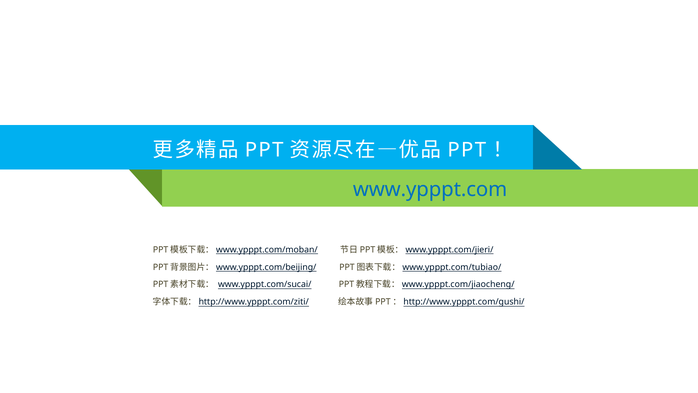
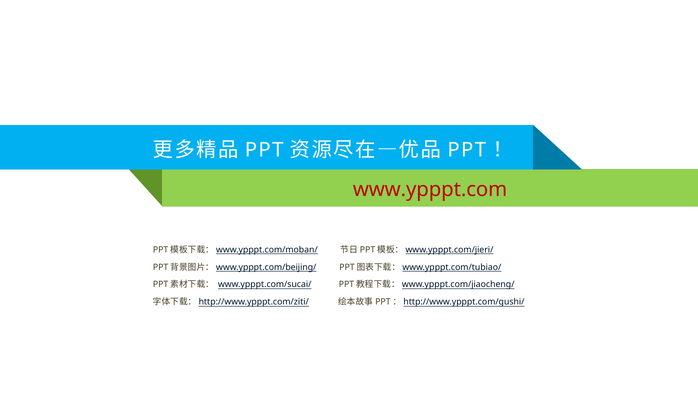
www.ypppt.com colour: blue -> red
